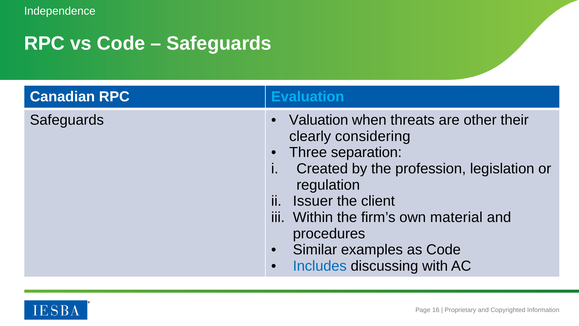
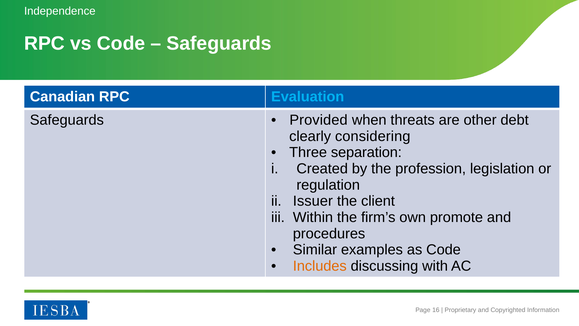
Valuation: Valuation -> Provided
their: their -> debt
material: material -> promote
Includes colour: blue -> orange
